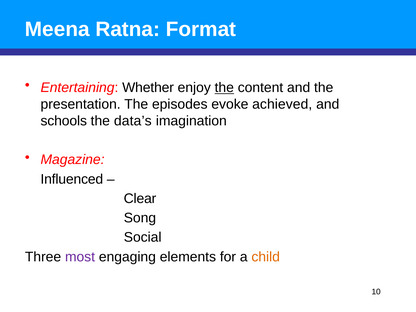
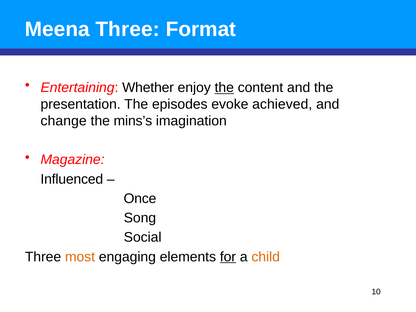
Meena Ratna: Ratna -> Three
schools: schools -> change
data’s: data’s -> mins’s
Clear: Clear -> Once
most colour: purple -> orange
for underline: none -> present
